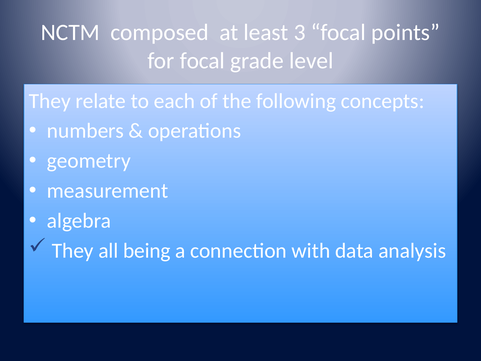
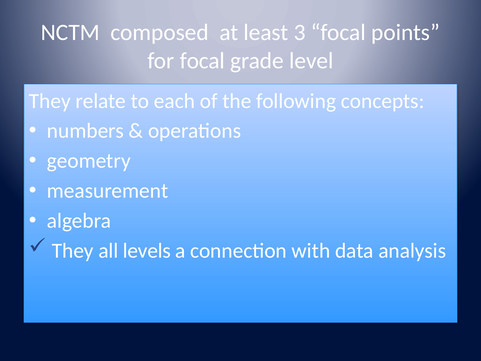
being: being -> levels
